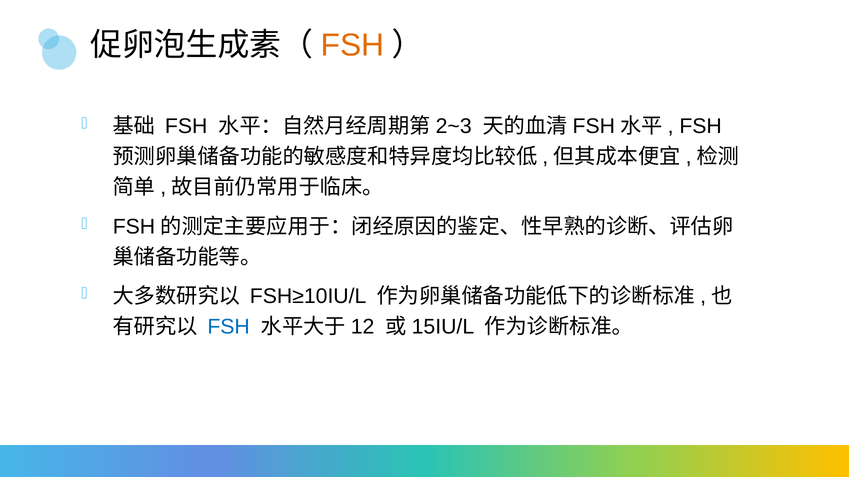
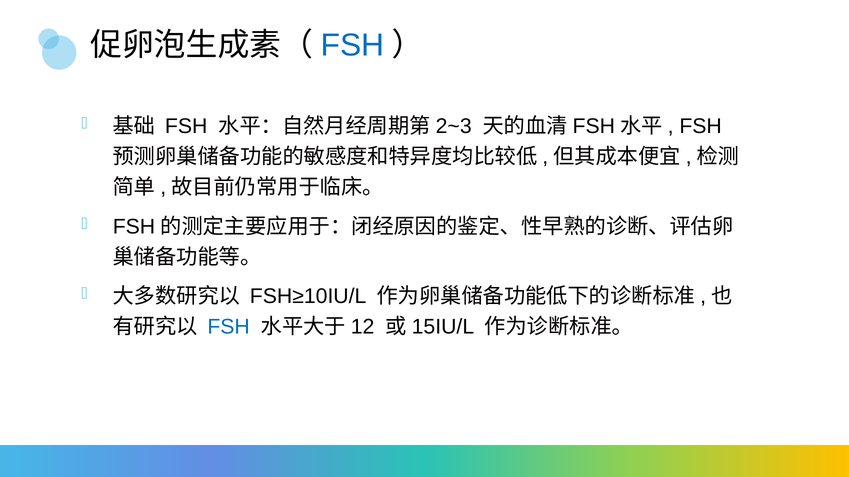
FSH at (352, 45) colour: orange -> blue
